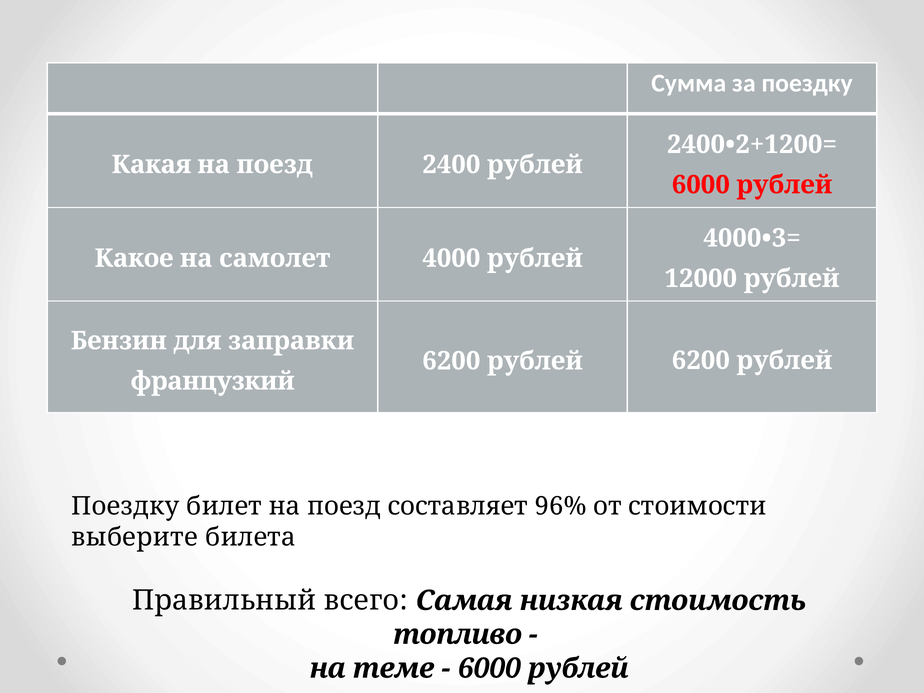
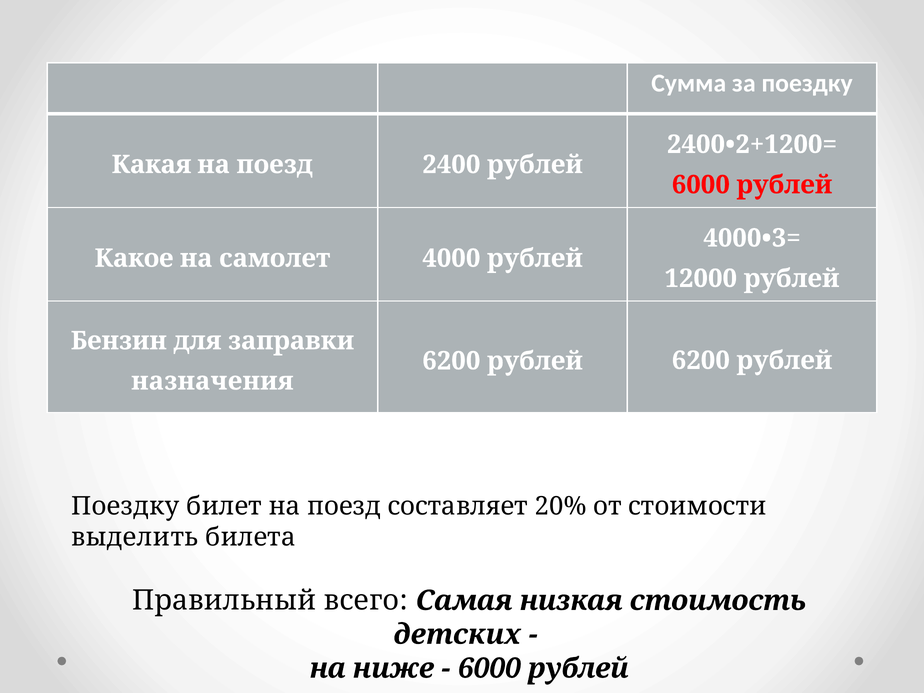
французкий: французкий -> назначения
96%: 96% -> 20%
выберите: выберите -> выделить
топливо: топливо -> детских
теме: теме -> ниже
